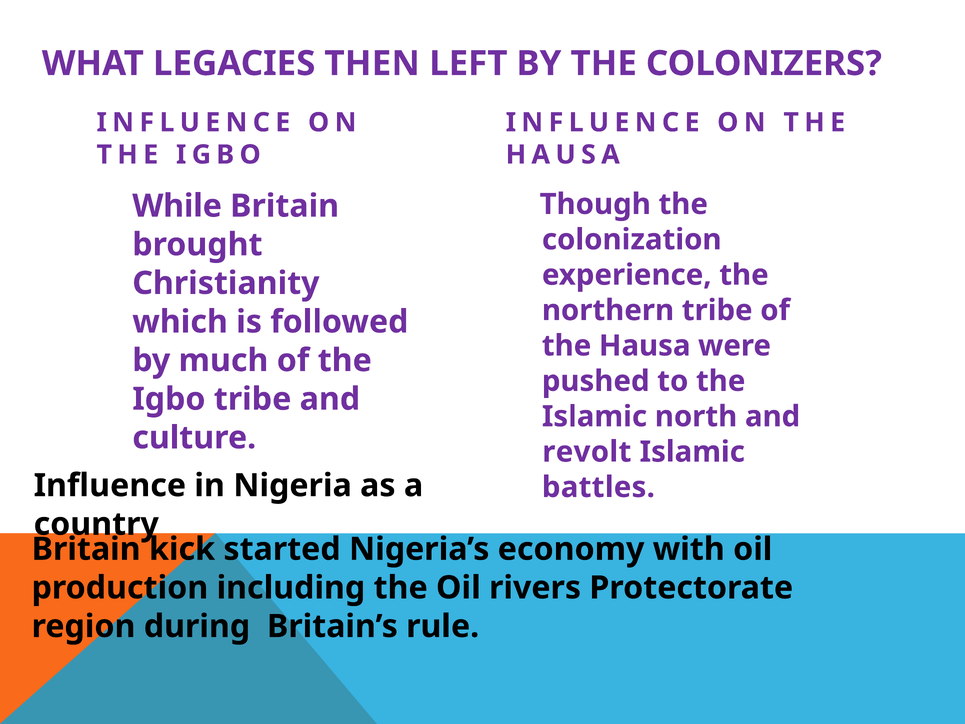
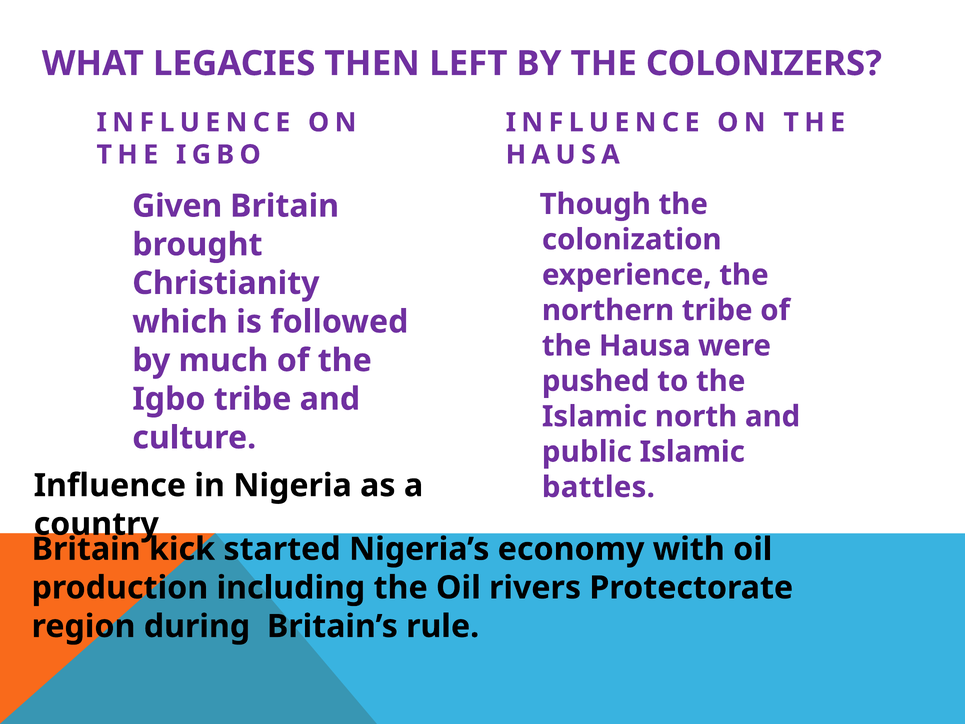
While: While -> Given
revolt: revolt -> public
